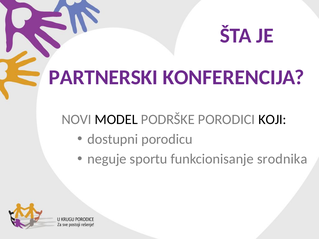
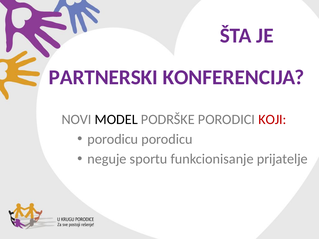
KOJI colour: black -> red
dostupni at (113, 139): dostupni -> porodicu
srodnika: srodnika -> prijatelje
